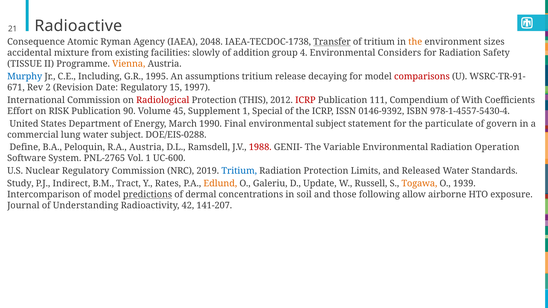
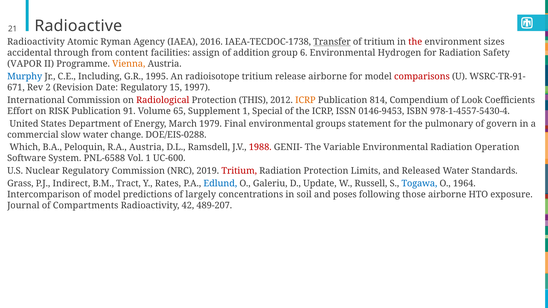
Consequence at (36, 42): Consequence -> Radioactivity
2048: 2048 -> 2016
the at (415, 42) colour: orange -> red
mixture: mixture -> through
existing: existing -> content
slowly: slowly -> assign
4: 4 -> 6
Considers: Considers -> Hydrogen
TISSUE: TISSUE -> VAPOR
assumptions: assumptions -> radioisotope
release decaying: decaying -> airborne
ICRP at (305, 100) colour: red -> orange
111: 111 -> 814
With: With -> Look
90: 90 -> 91
45: 45 -> 65
0146-9392: 0146-9392 -> 0146-9453
1990: 1990 -> 1979
environmental subject: subject -> groups
particulate: particulate -> pulmonary
lung: lung -> slow
water subject: subject -> change
Define: Define -> Which
PNL-2765: PNL-2765 -> PNL-6588
Tritium at (239, 171) colour: blue -> red
Study: Study -> Grass
Edlund colour: orange -> blue
Togawa colour: orange -> blue
1939: 1939 -> 1964
predictions underline: present -> none
dermal: dermal -> largely
those: those -> poses
allow: allow -> those
Understanding: Understanding -> Compartments
141-207: 141-207 -> 489-207
